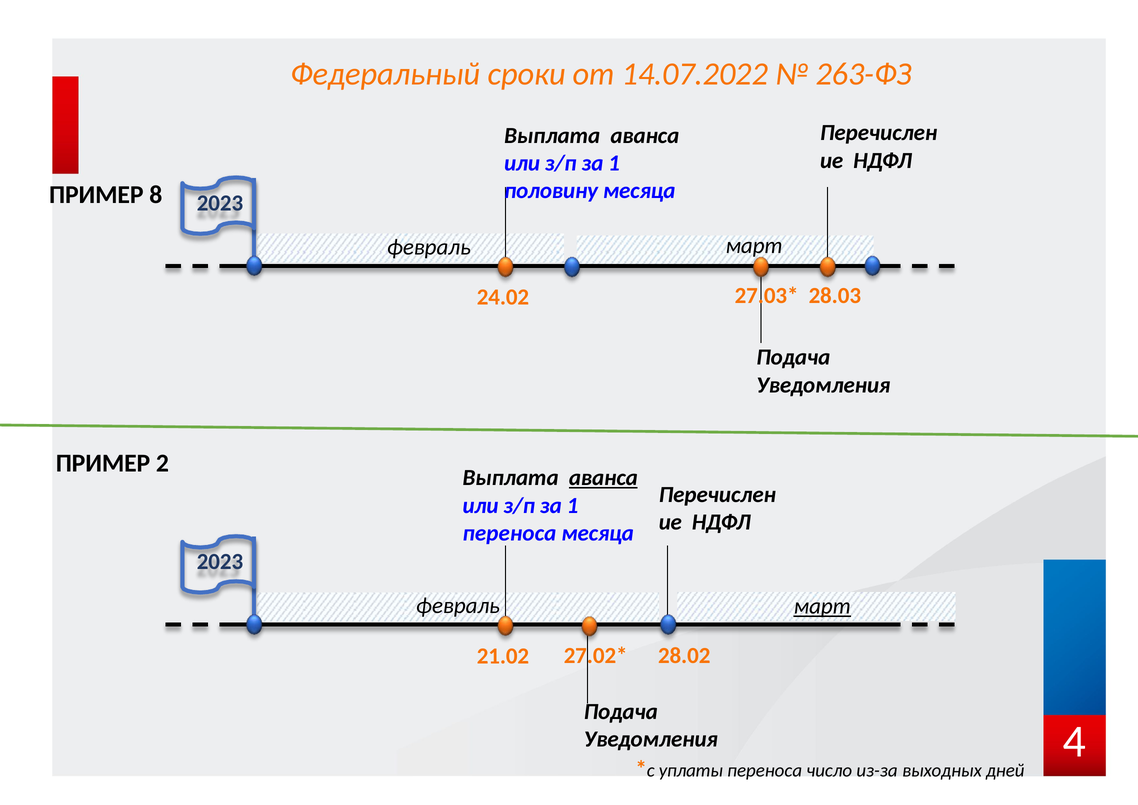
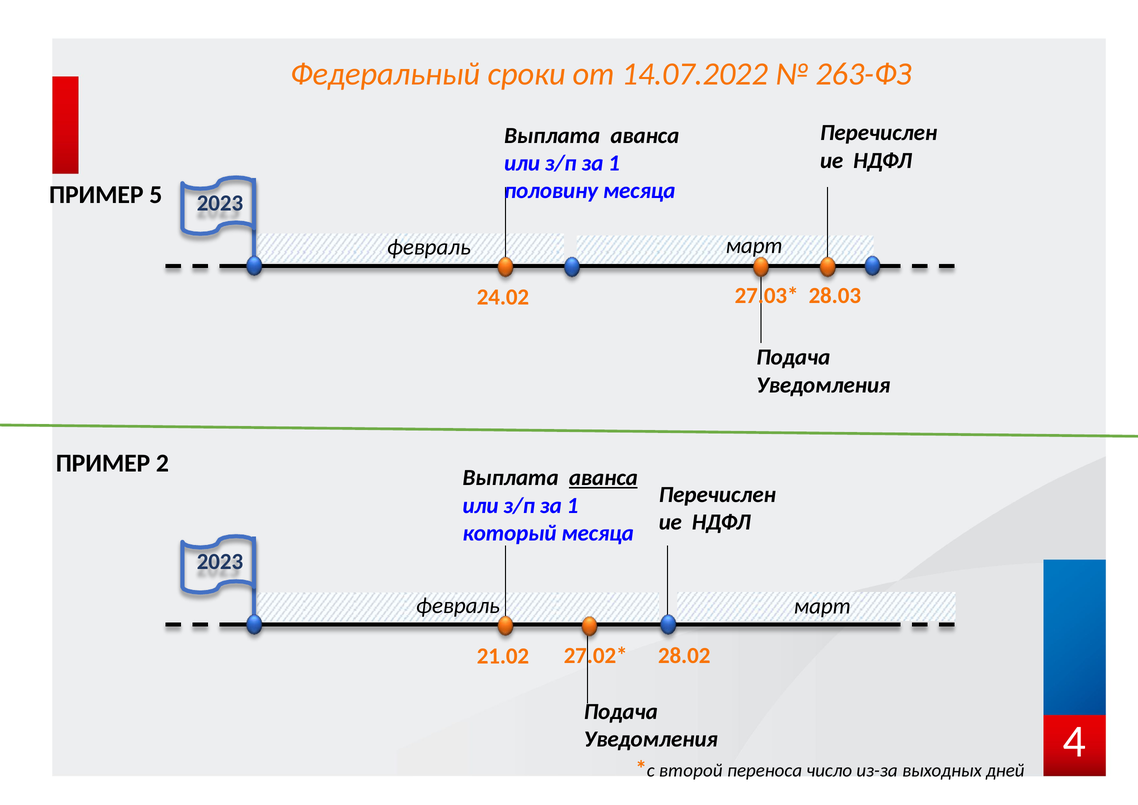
8: 8 -> 5
переноса at (509, 533): переноса -> который
март at (822, 606) underline: present -> none
уплаты: уплаты -> второй
